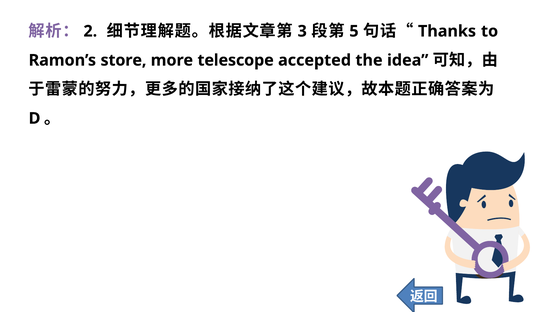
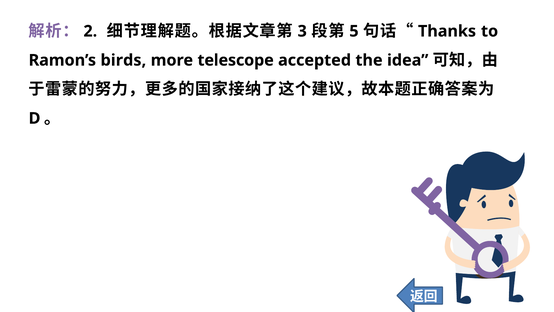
store: store -> birds
